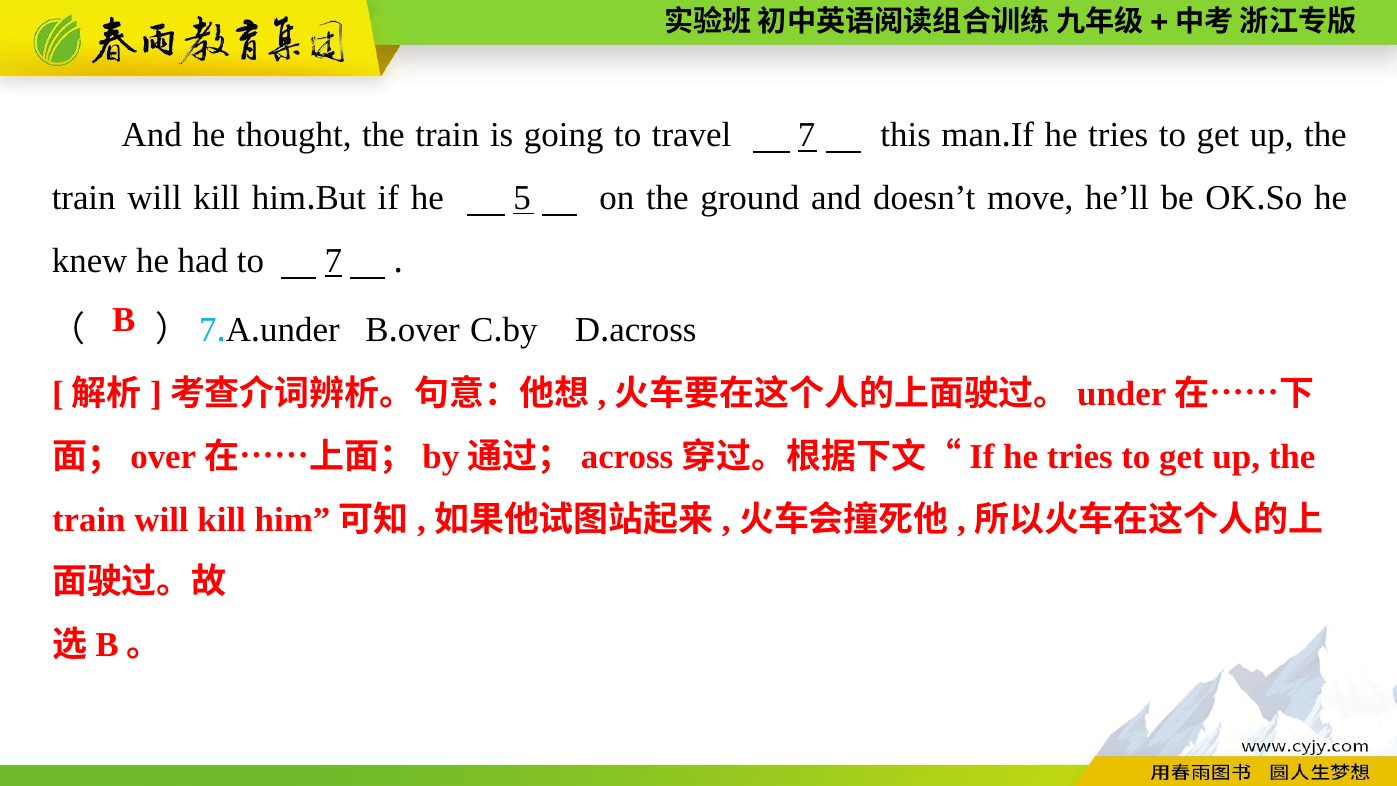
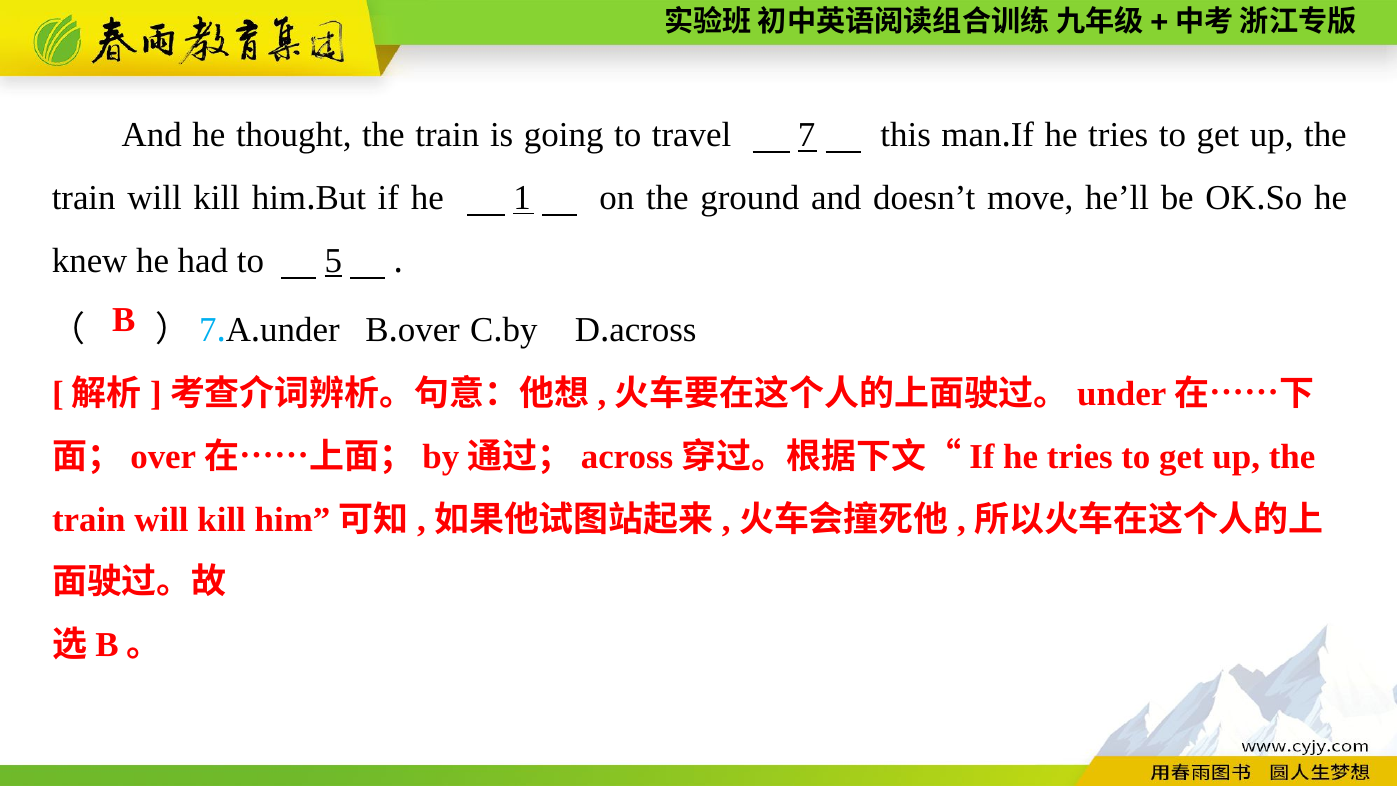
5: 5 -> 1
to 7: 7 -> 5
